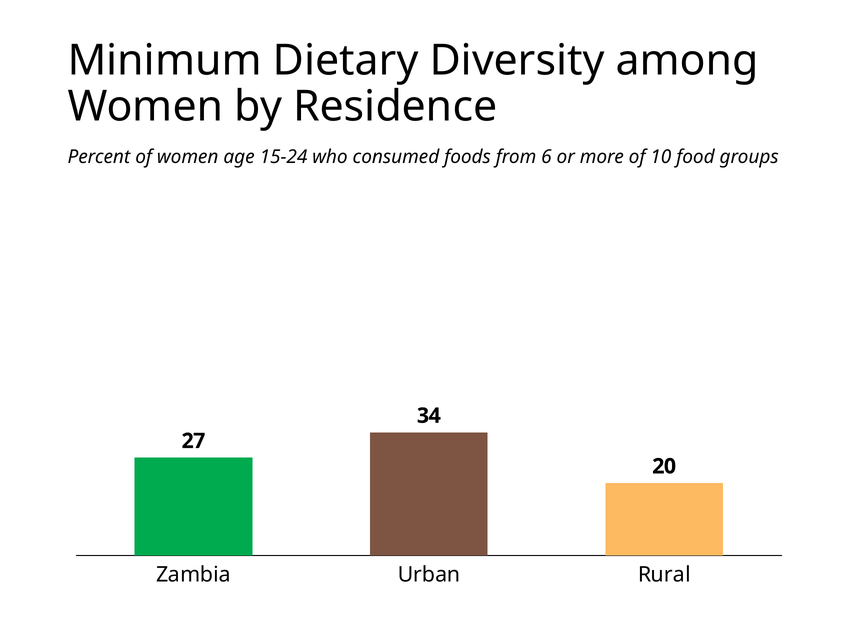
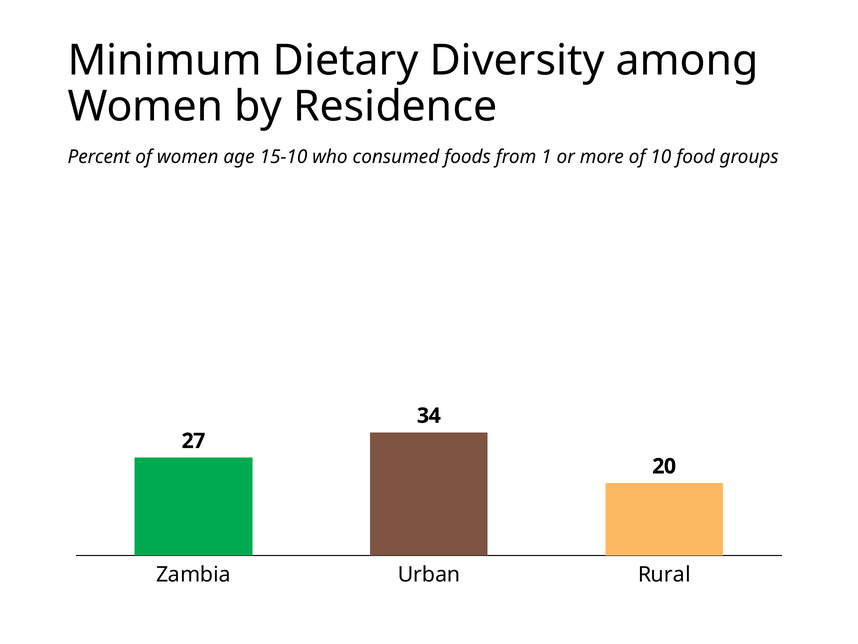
15-24: 15-24 -> 15-10
6: 6 -> 1
